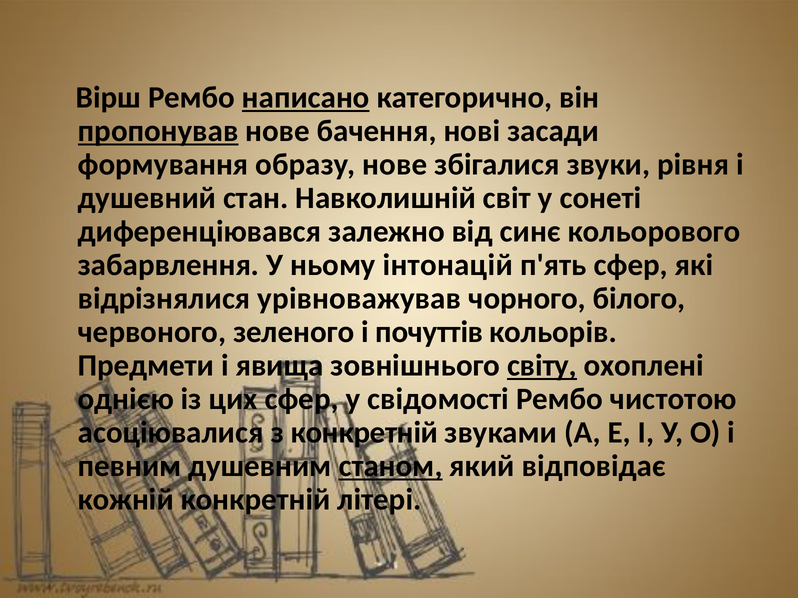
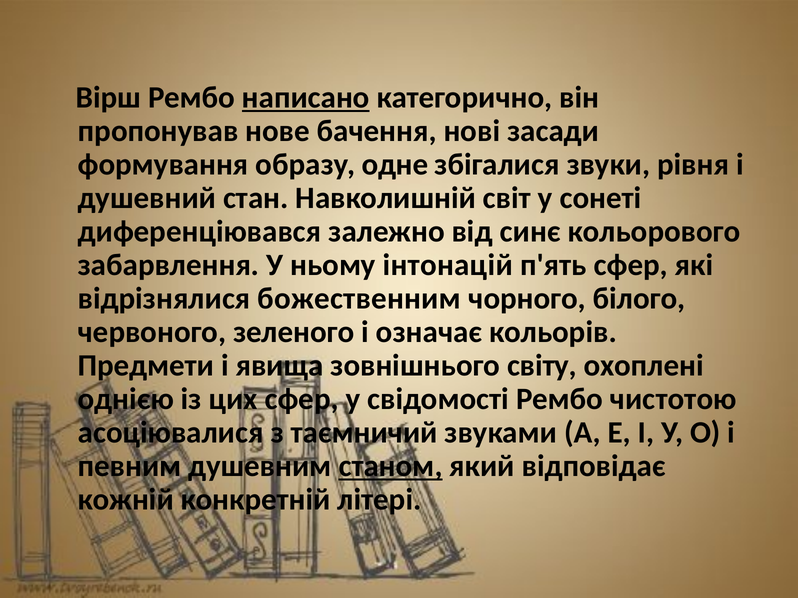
пропонував underline: present -> none
образу нове: нове -> одне
урівноважував: урівноважував -> божественним
почуттів: почуттів -> означає
світу underline: present -> none
з конкретній: конкретній -> таємничий
